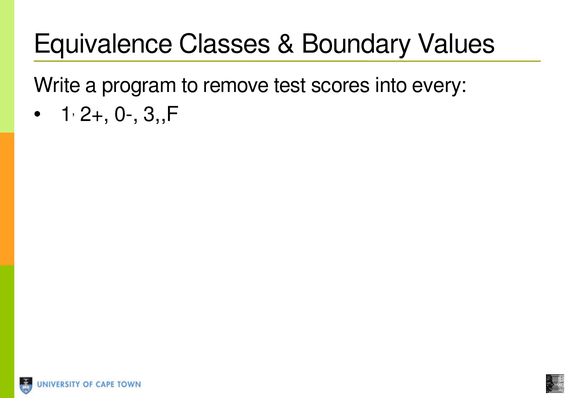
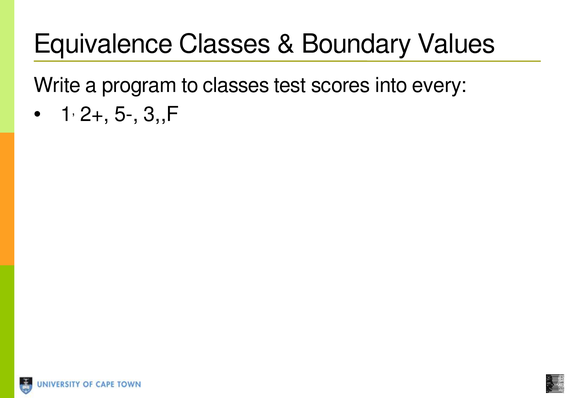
to remove: remove -> classes
0-: 0- -> 5-
